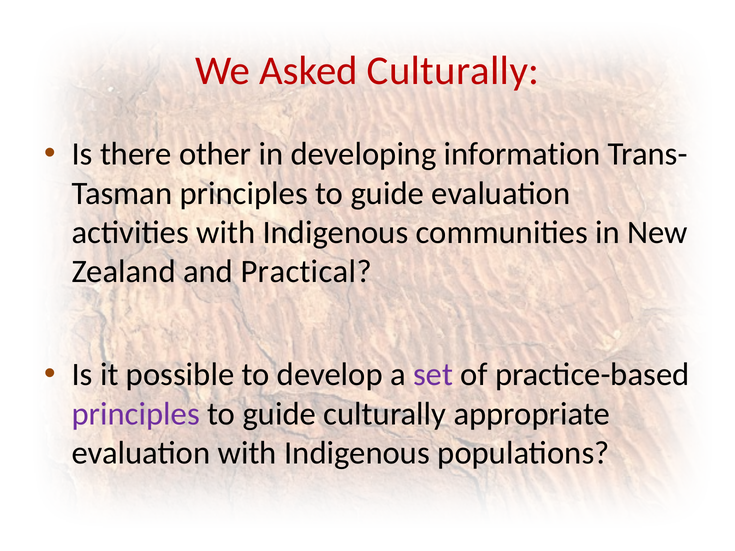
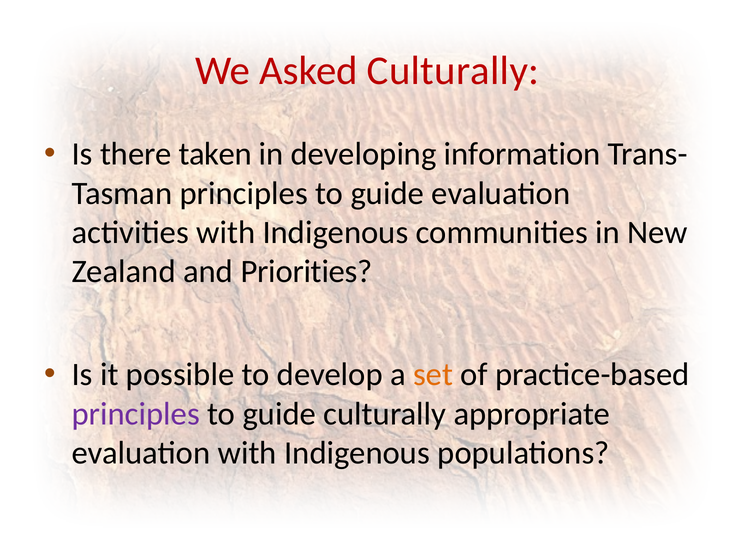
other: other -> taken
Practical: Practical -> Priorities
set colour: purple -> orange
